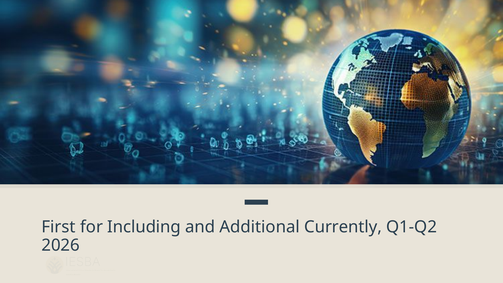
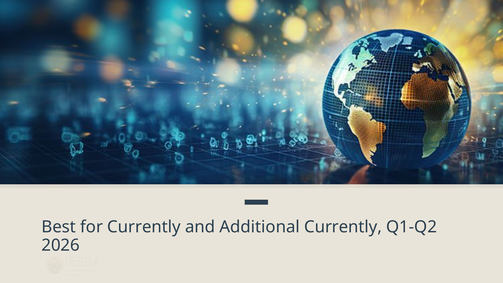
First: First -> Best
for Including: Including -> Currently
